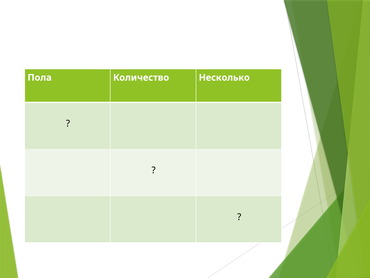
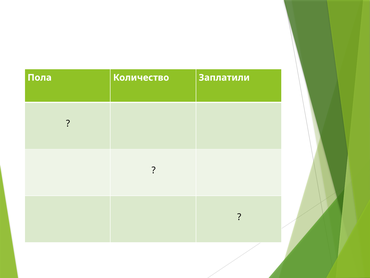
Несколько: Несколько -> Заплатили
